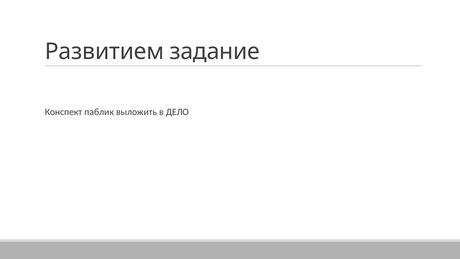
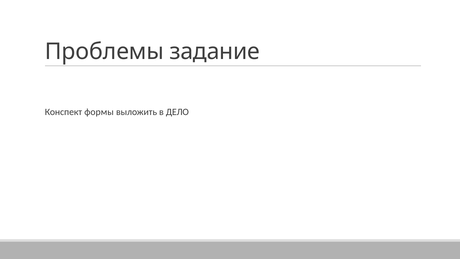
Развитием: Развитием -> Проблемы
паблик: паблик -> формы
